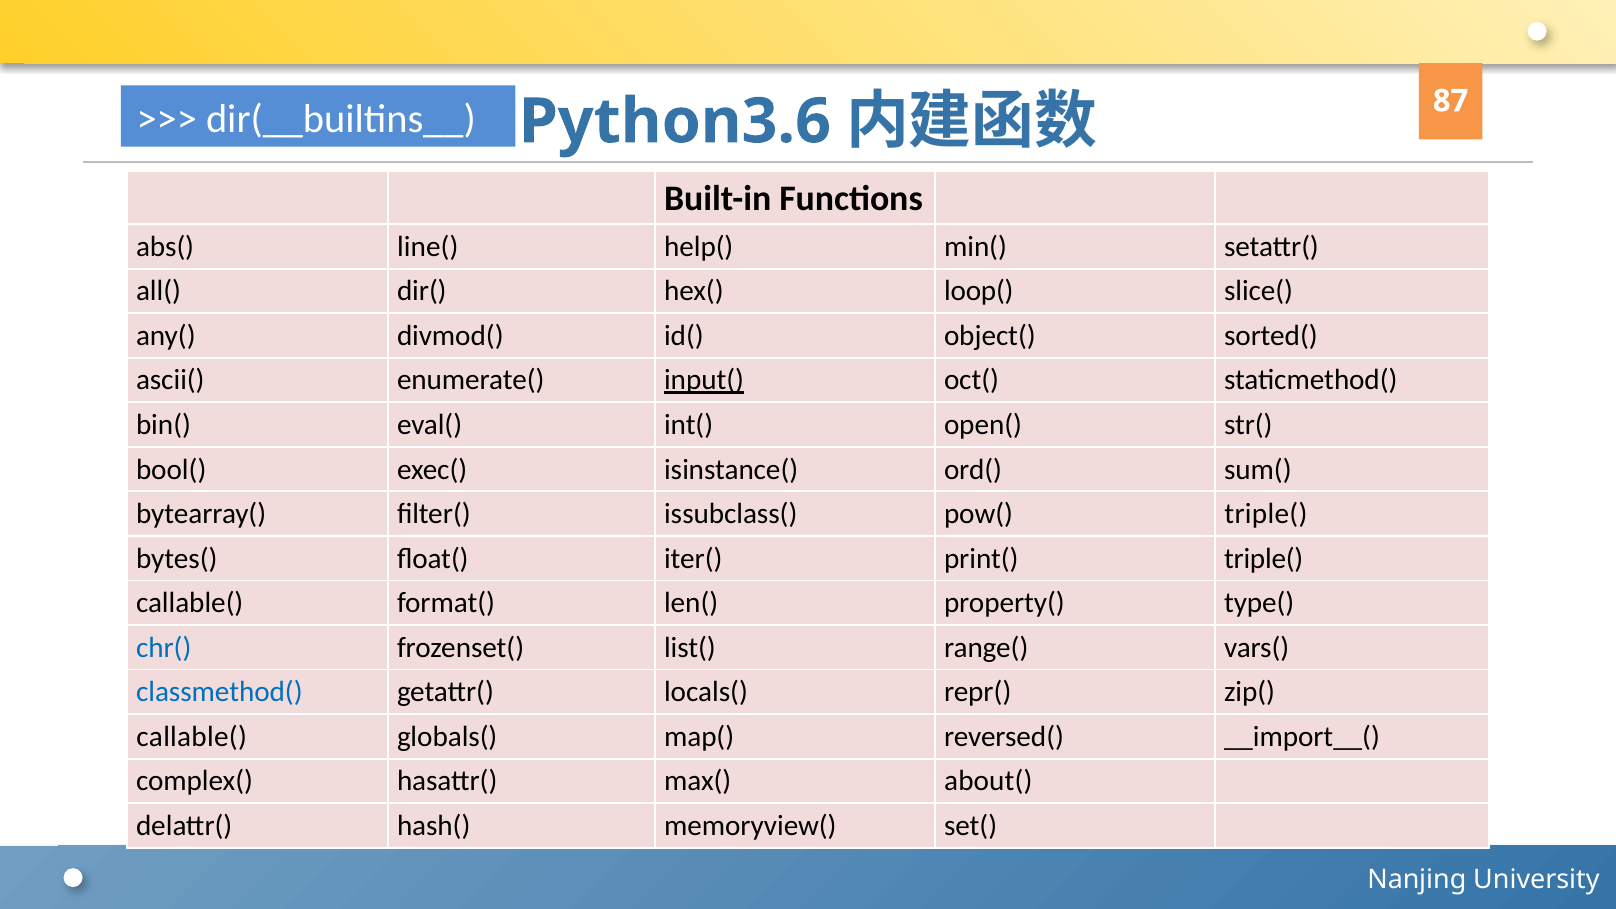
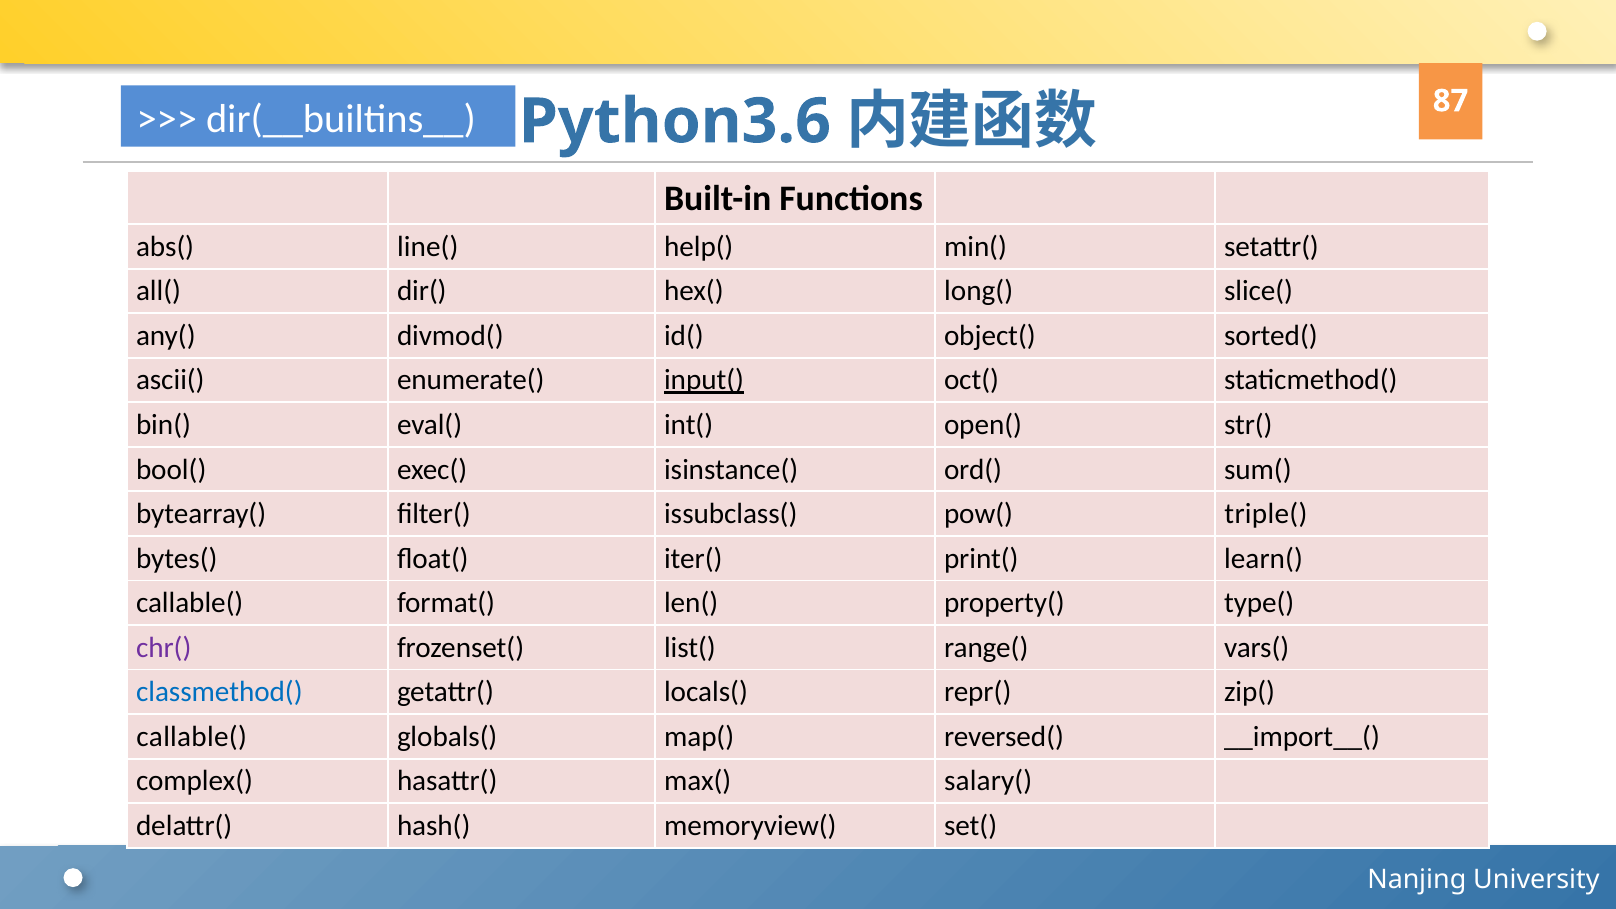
loop(: loop( -> long(
print( triple(: triple( -> learn(
chr( colour: blue -> purple
about(: about( -> salary(
